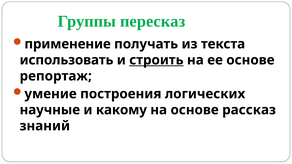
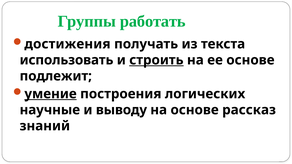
пересказ: пересказ -> работать
применение: применение -> достижения
репортаж: репортаж -> подлежит
умение underline: none -> present
какому: какому -> выводу
